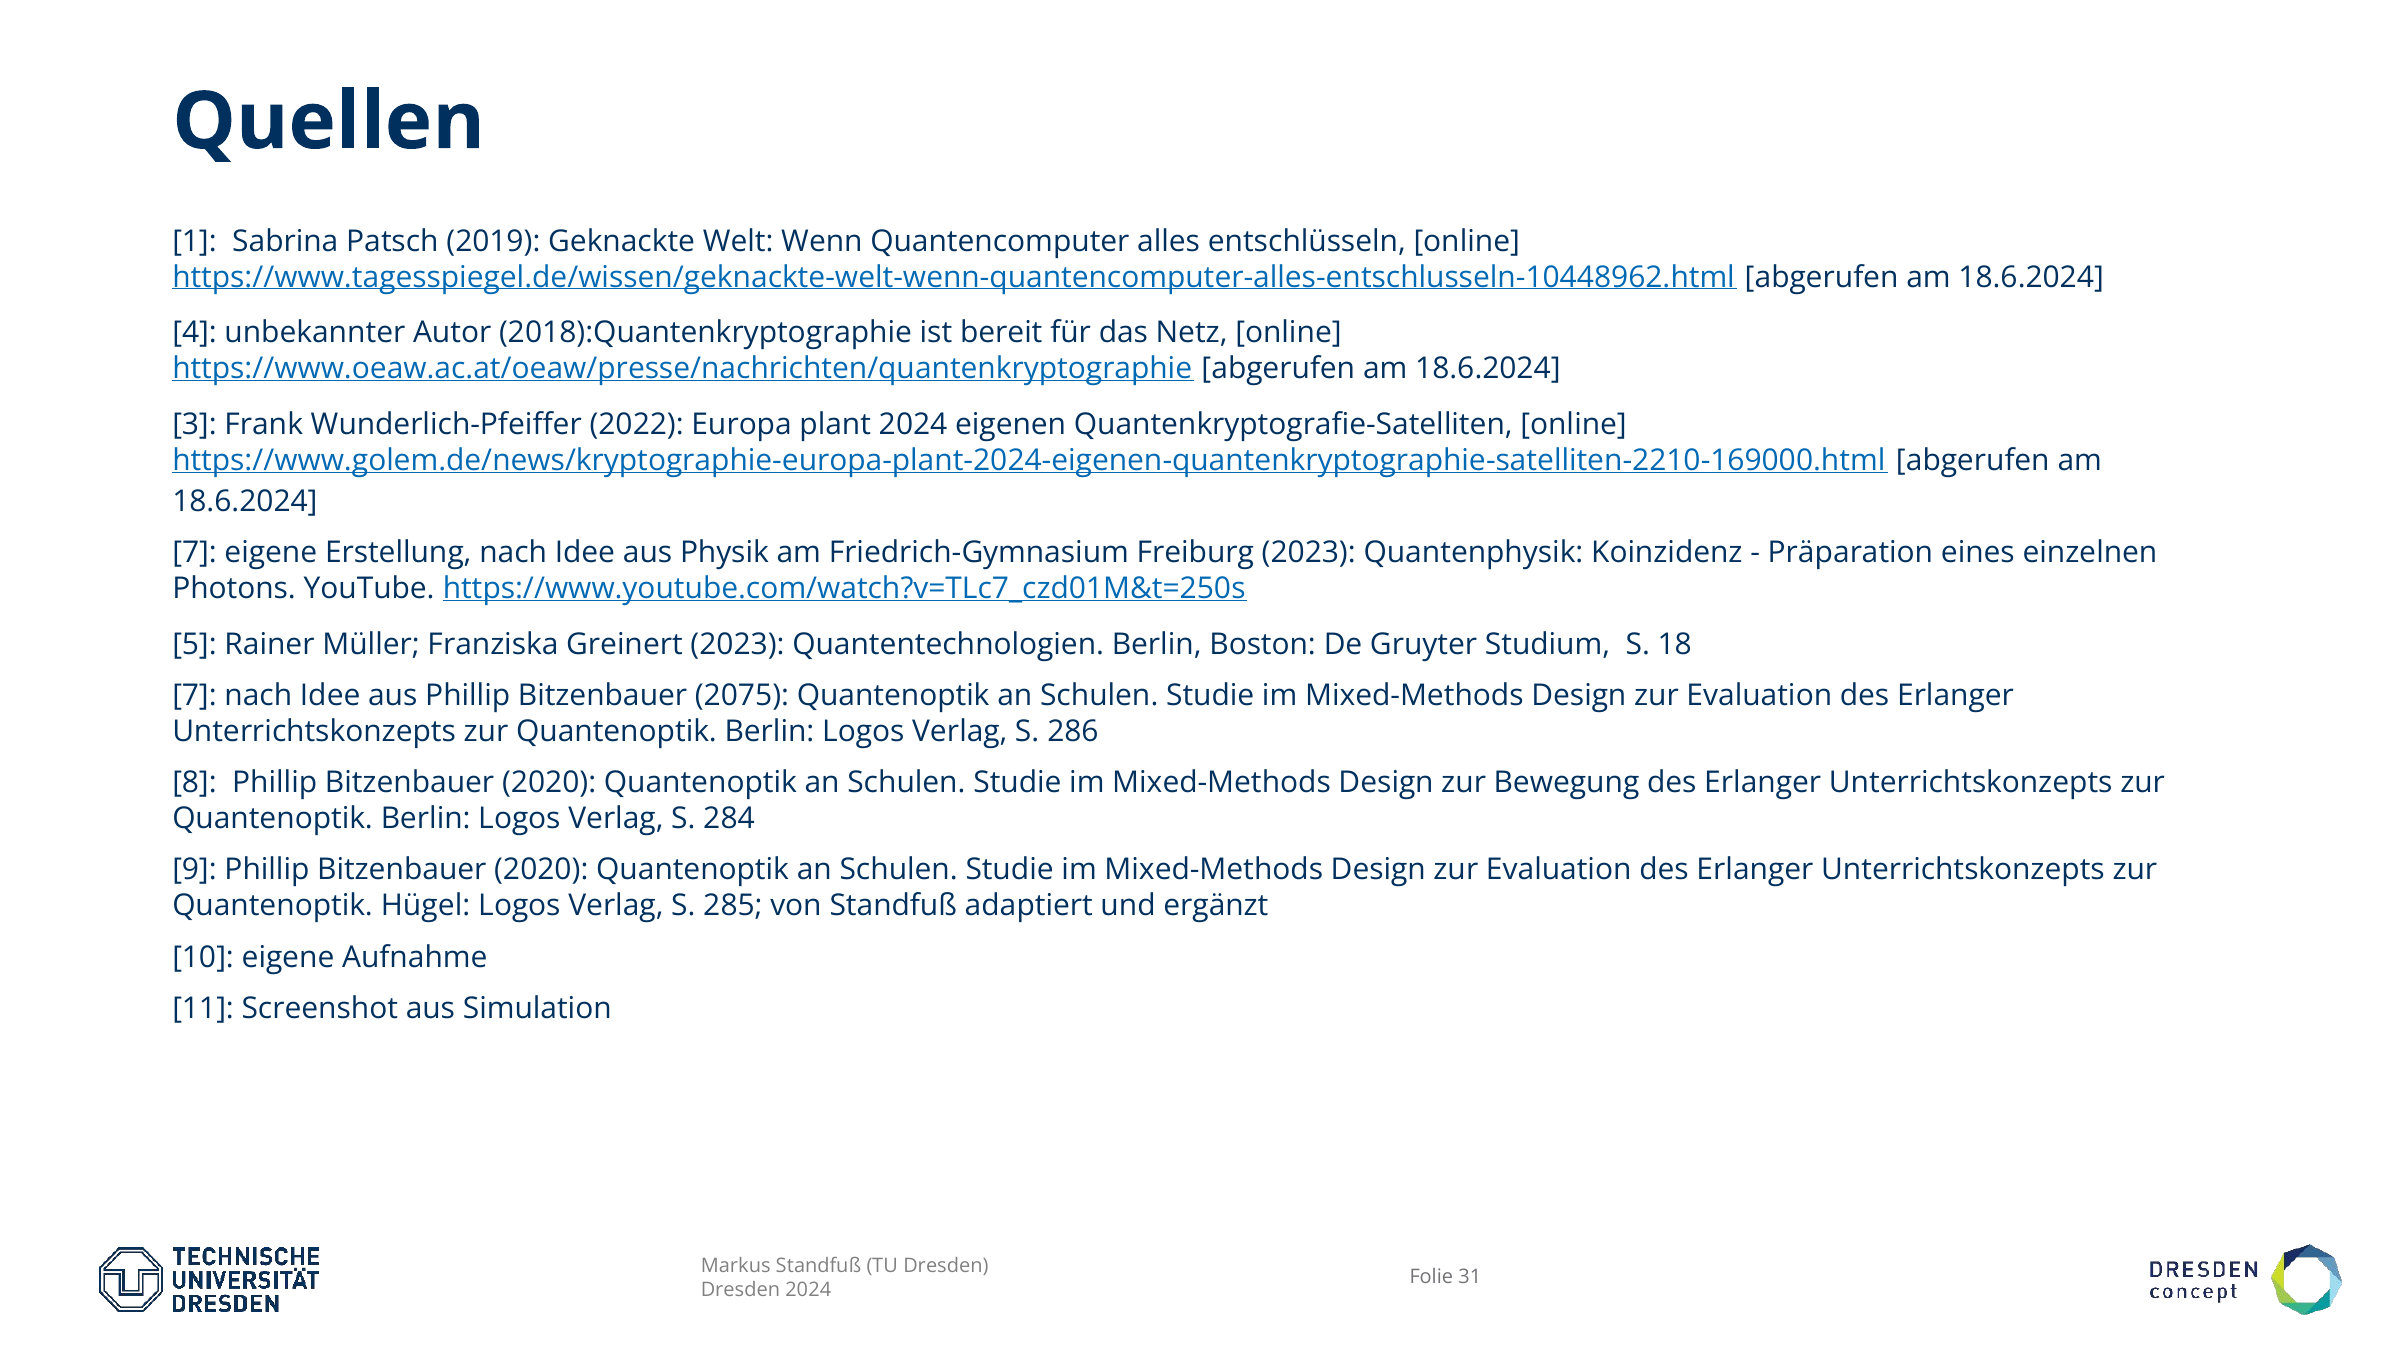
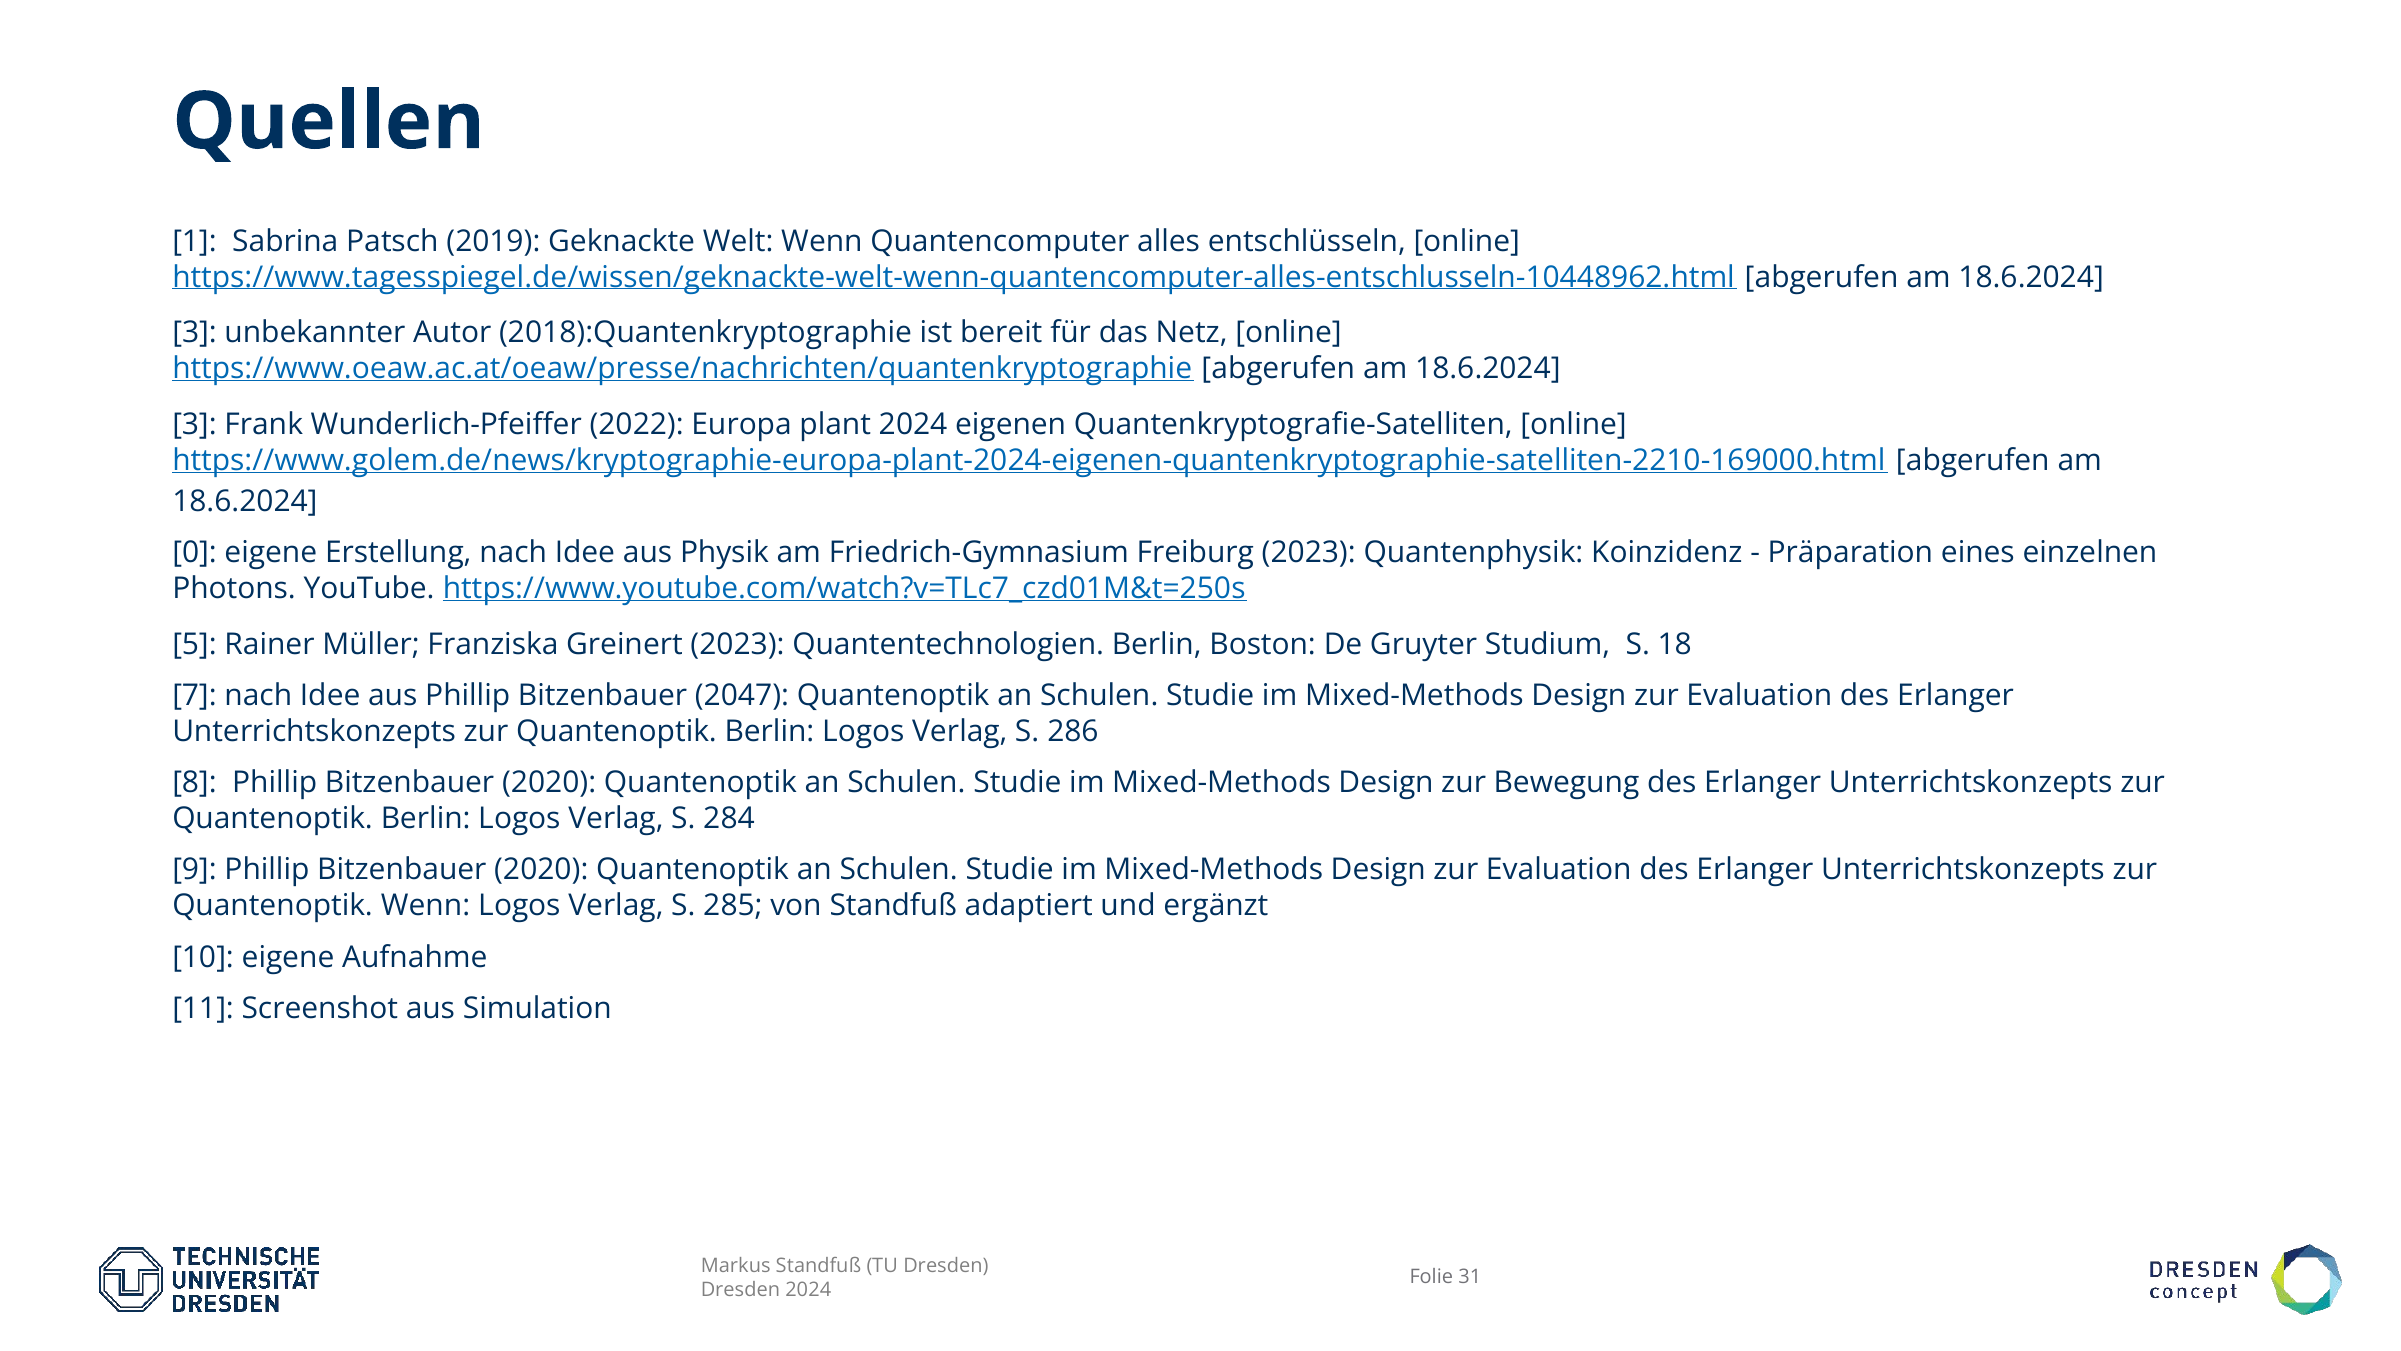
4 at (194, 333): 4 -> 3
7 at (194, 553): 7 -> 0
2075: 2075 -> 2047
Quantenoptik Hügel: Hügel -> Wenn
